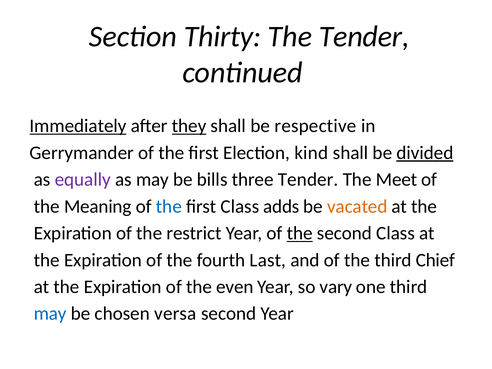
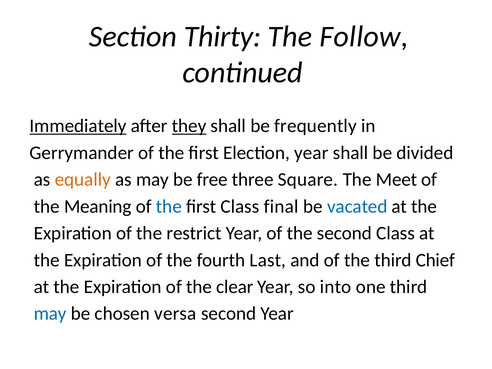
The Tender: Tender -> Follow
respective: respective -> frequently
Election kind: kind -> year
divided underline: present -> none
equally colour: purple -> orange
bills: bills -> free
three Tender: Tender -> Square
adds: adds -> final
vacated colour: orange -> blue
the at (300, 233) underline: present -> none
even: even -> clear
vary: vary -> into
